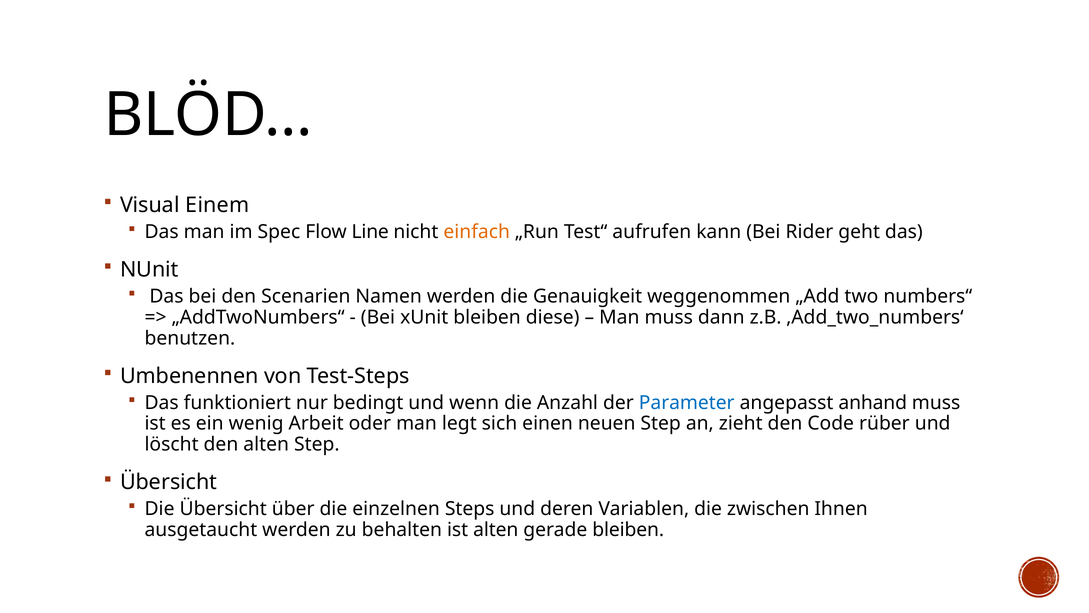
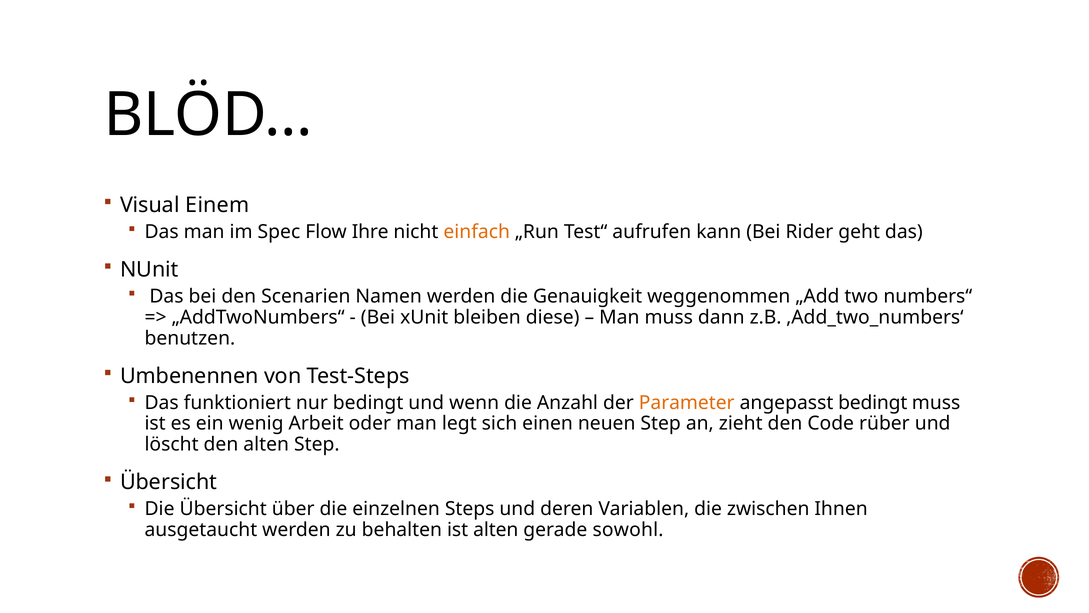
Line: Line -> Ihre
Parameter colour: blue -> orange
angepasst anhand: anhand -> bedingt
gerade bleiben: bleiben -> sowohl
